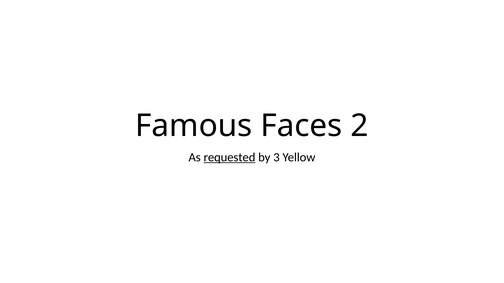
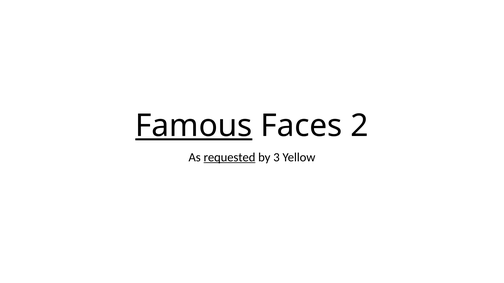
Famous underline: none -> present
